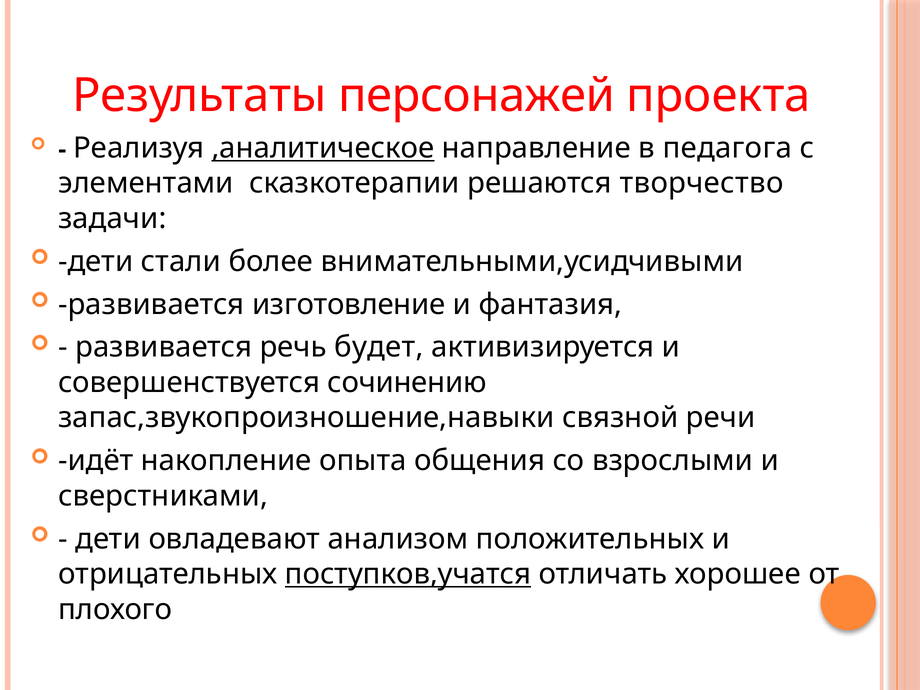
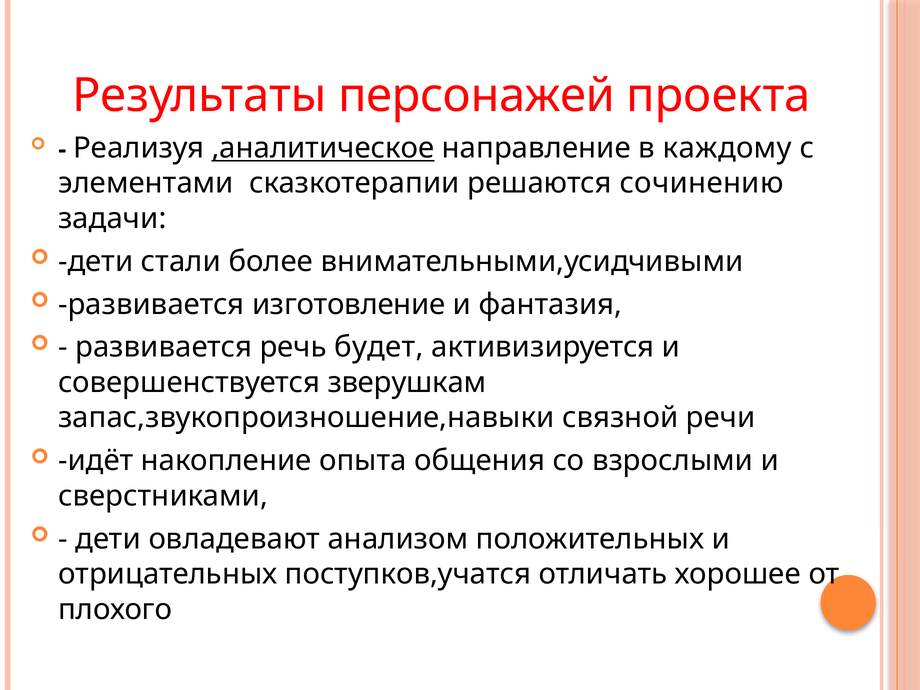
педагога: педагога -> каждому
творчество: творчество -> сочинению
сочинению: сочинению -> зверушкам
поступков,учатся underline: present -> none
